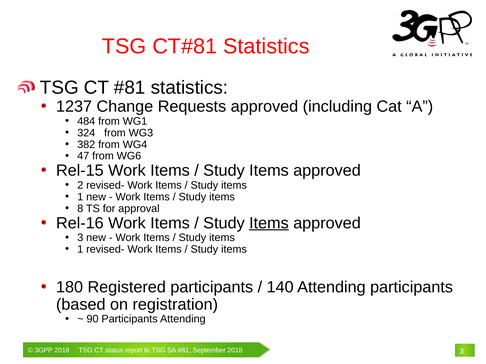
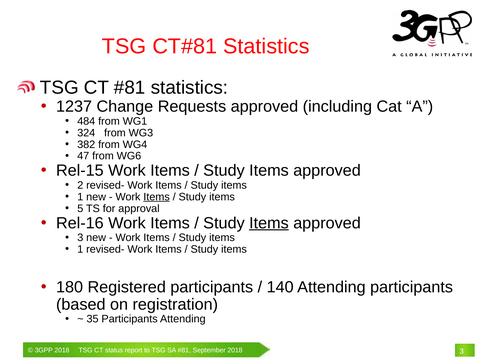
Items at (157, 197) underline: none -> present
8: 8 -> 5
90: 90 -> 35
